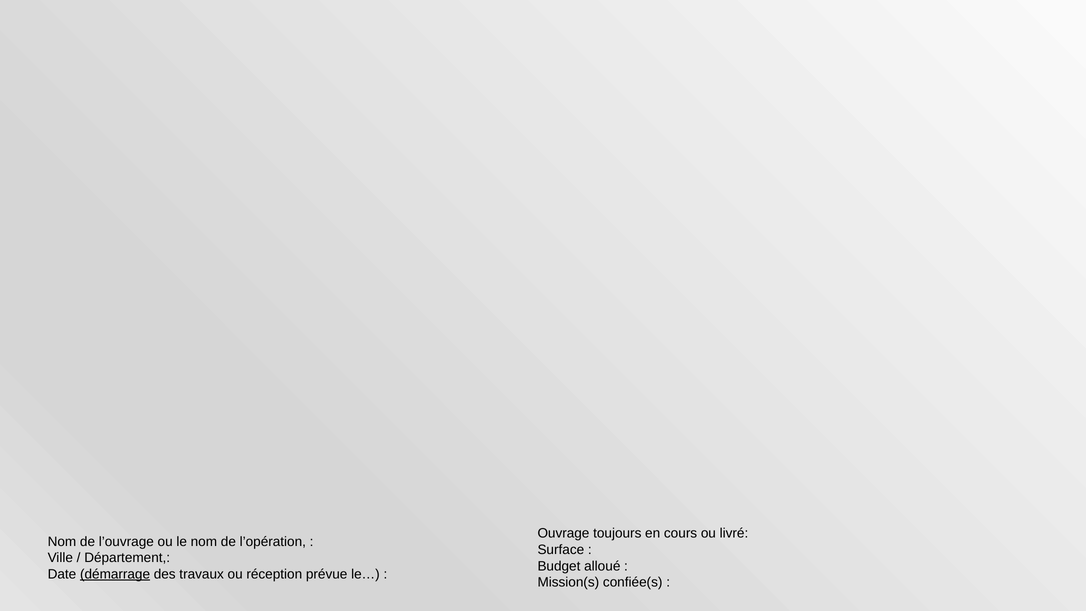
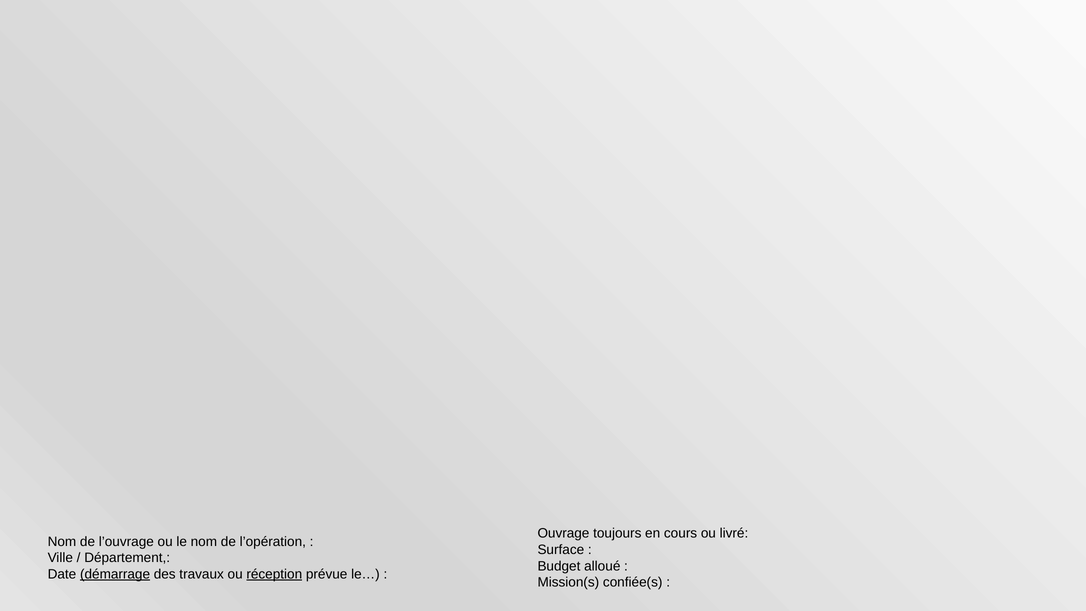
réception underline: none -> present
